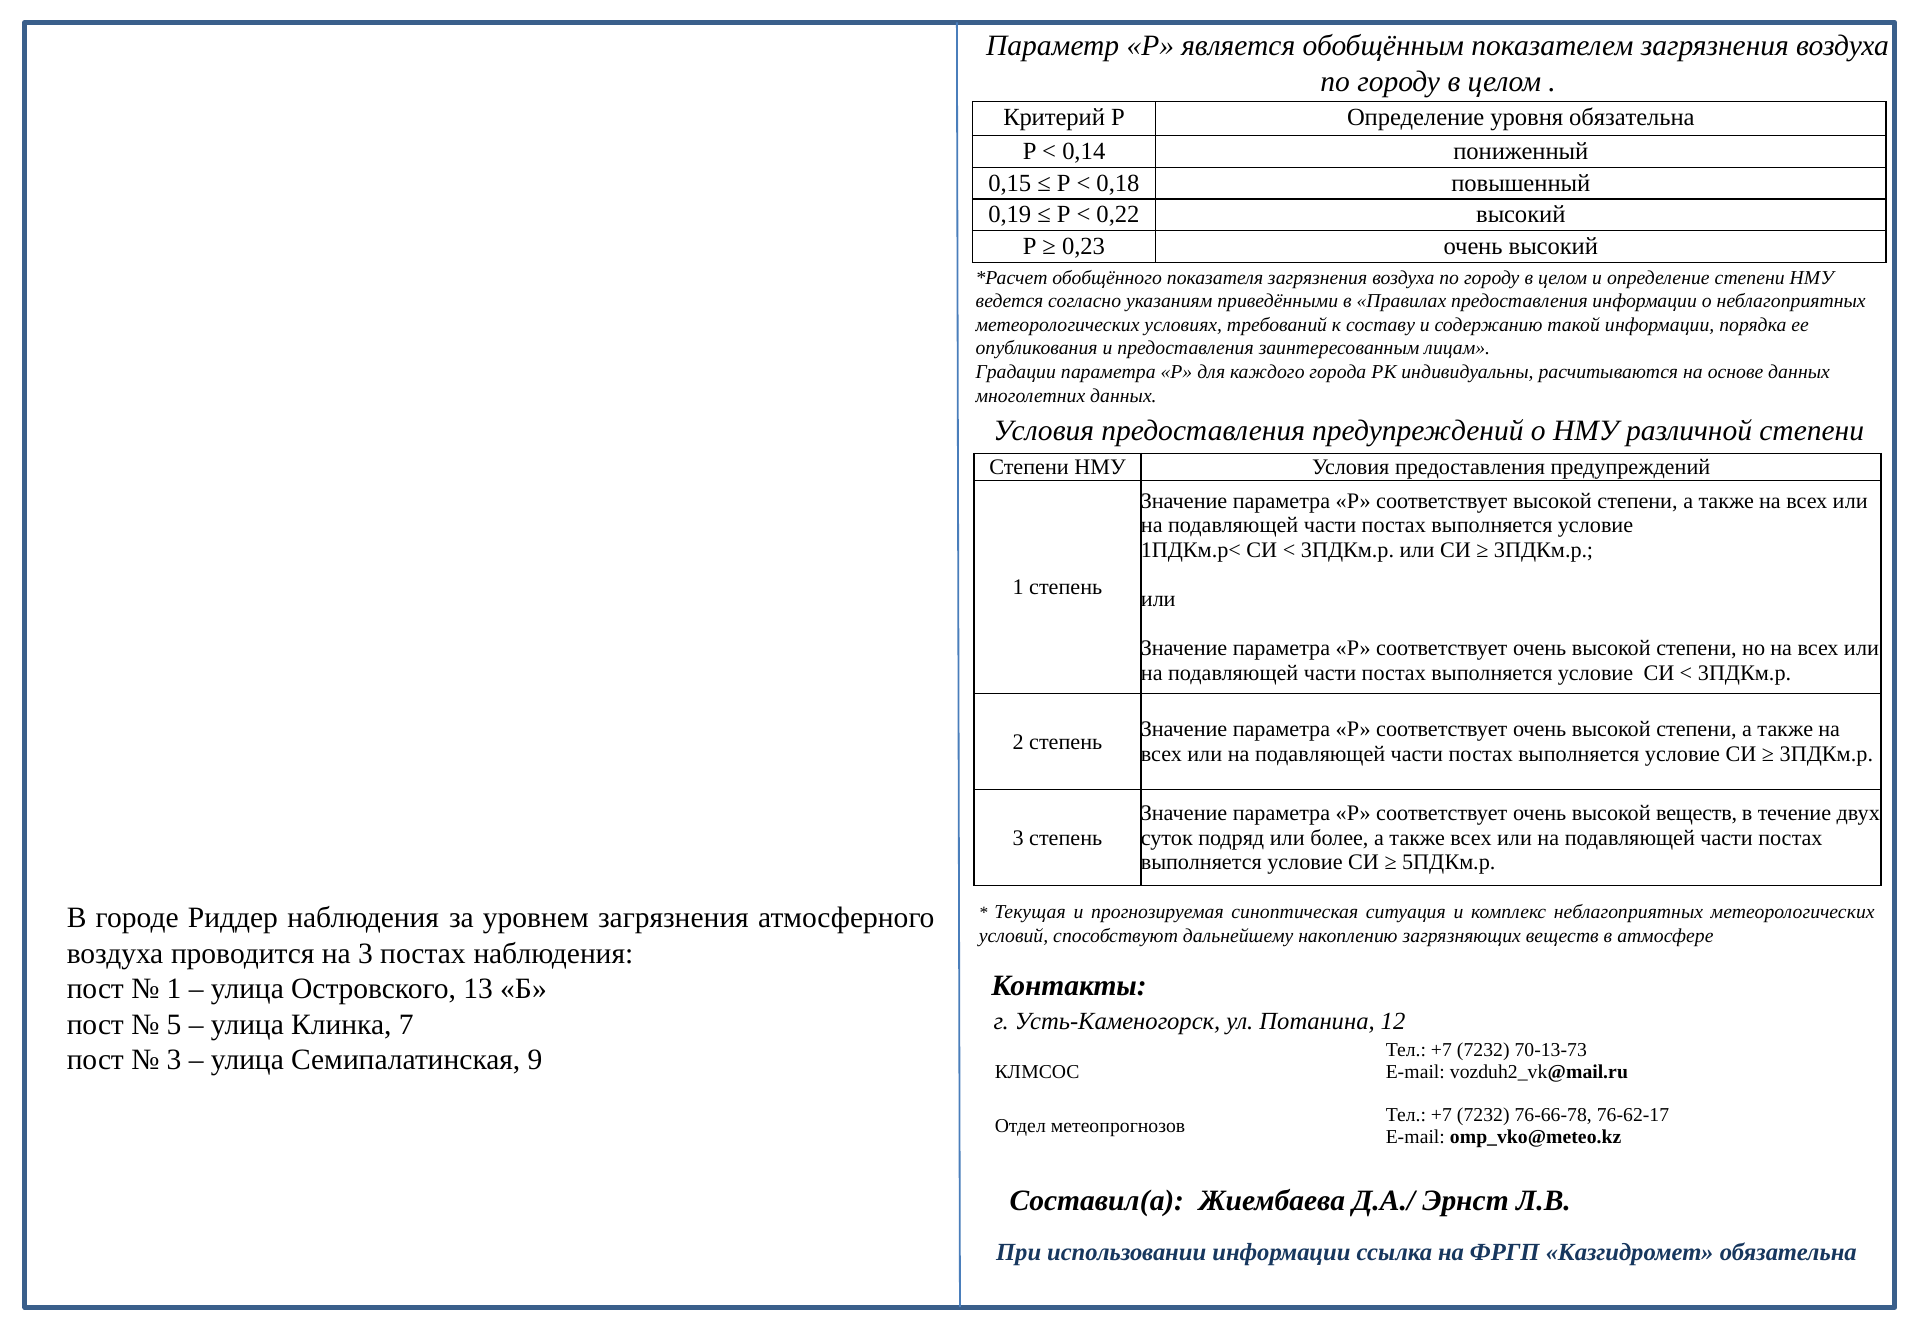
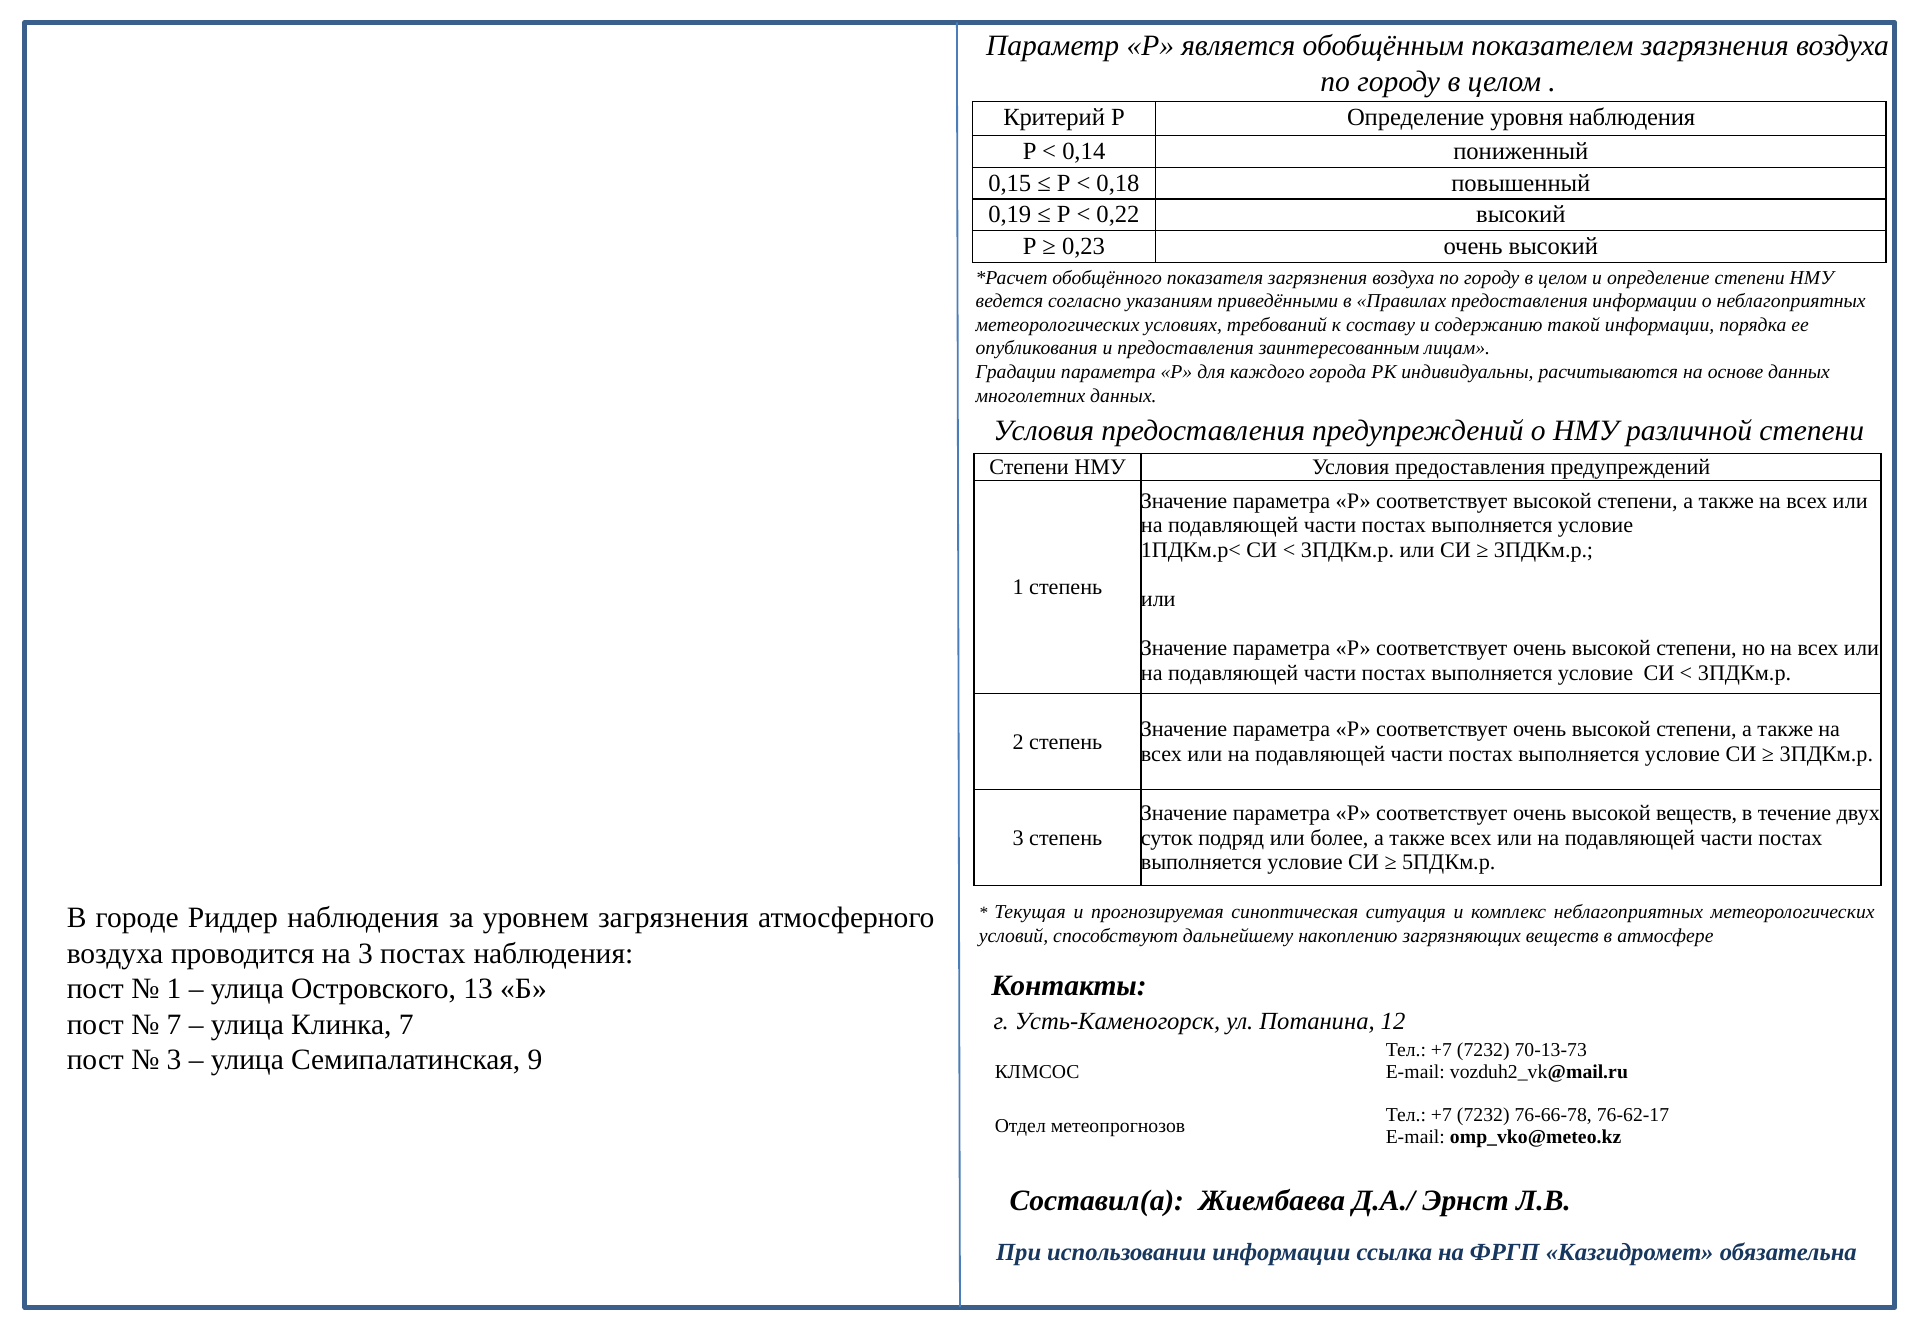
уровня обязательна: обязательна -> наблюдения
5 at (174, 1024): 5 -> 7
